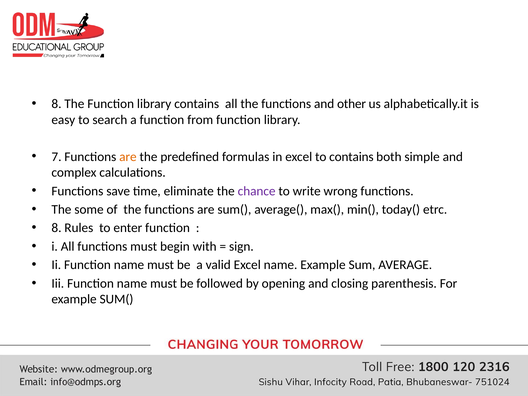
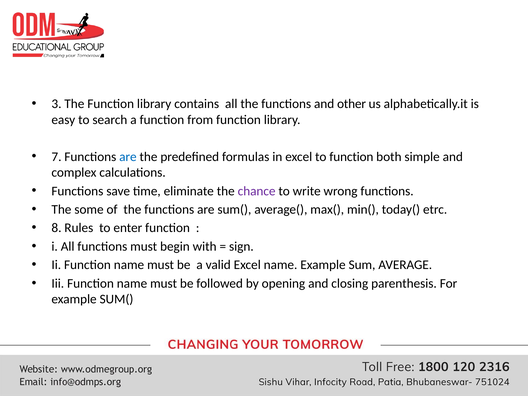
8 at (56, 104): 8 -> 3
are at (128, 157) colour: orange -> blue
to contains: contains -> function
